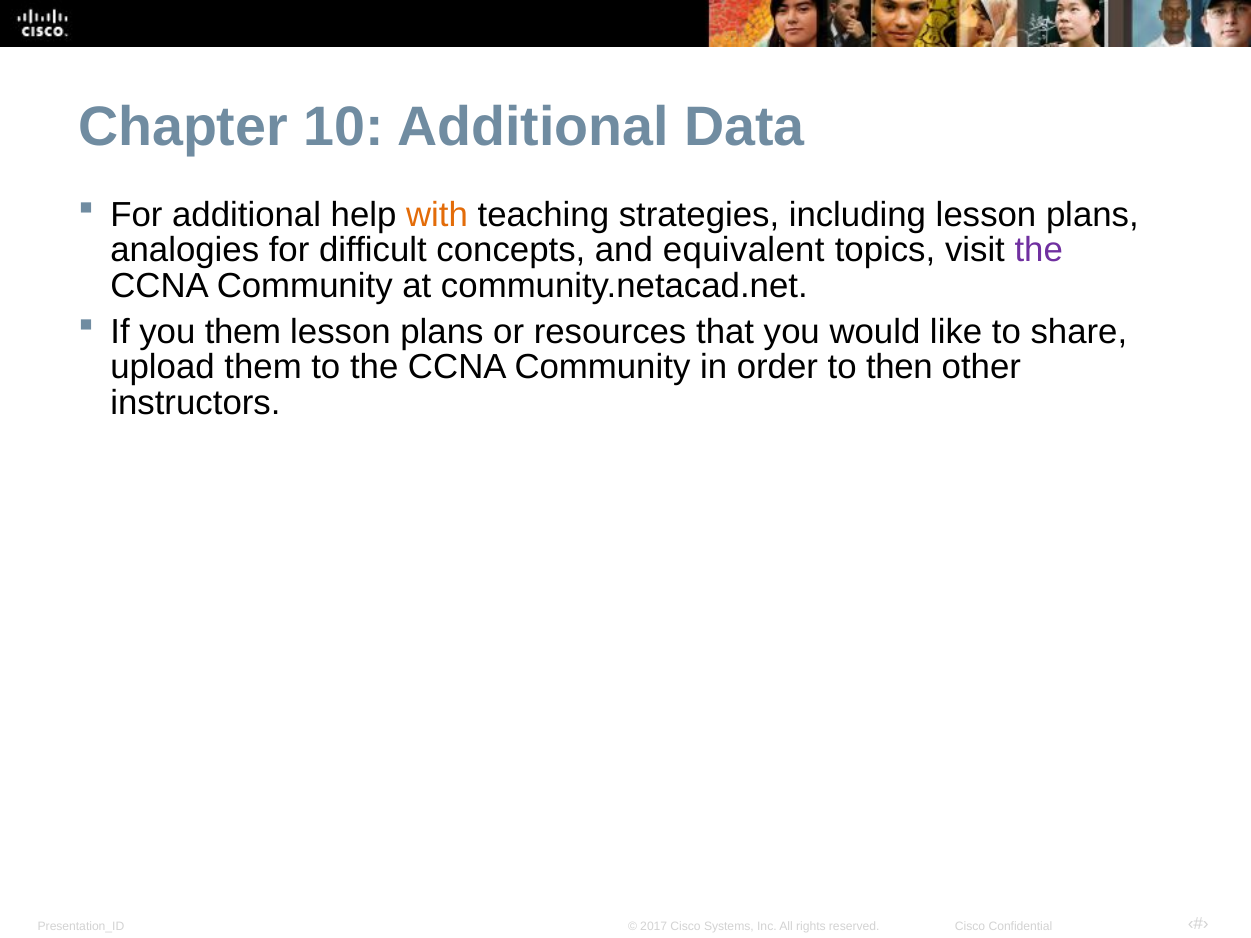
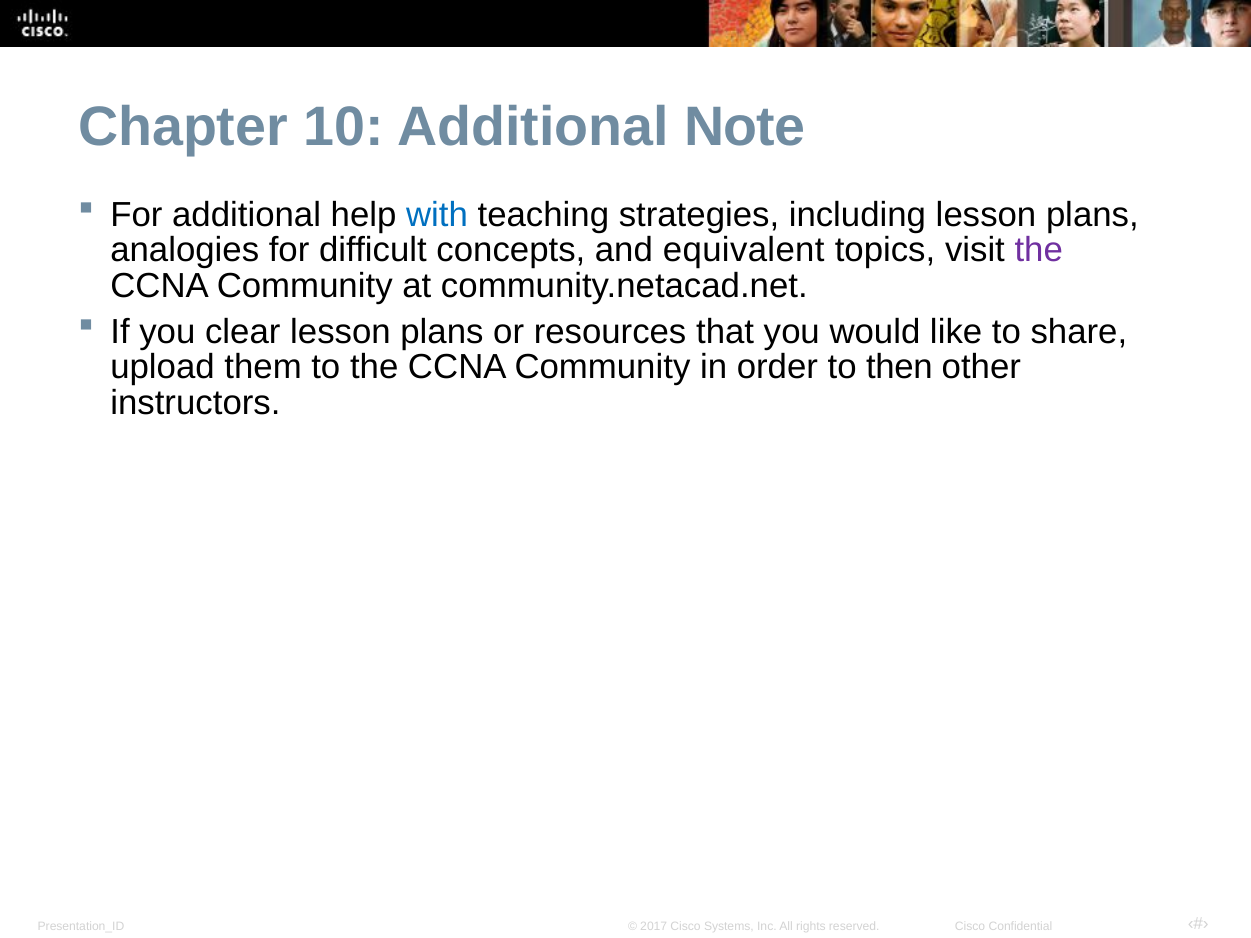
Data: Data -> Note
with colour: orange -> blue
you them: them -> clear
